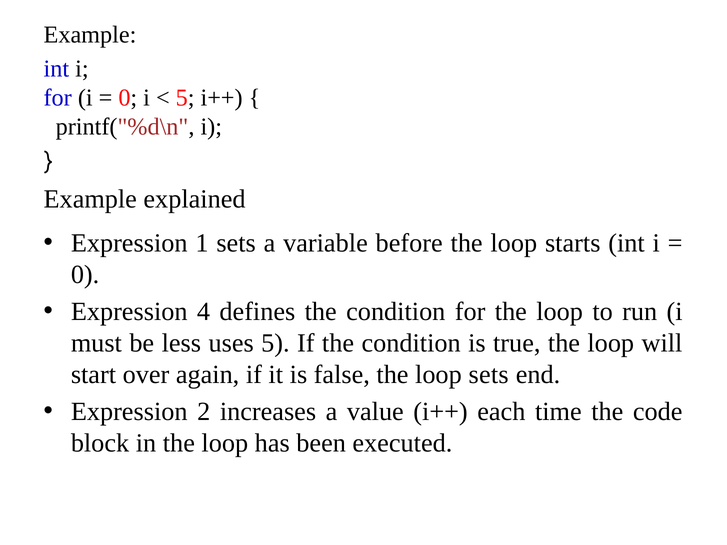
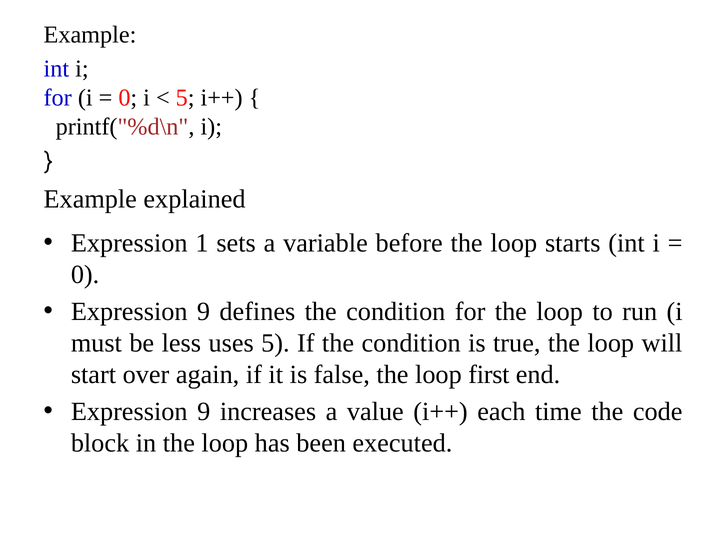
4 at (203, 312): 4 -> 9
loop sets: sets -> first
2 at (204, 412): 2 -> 9
